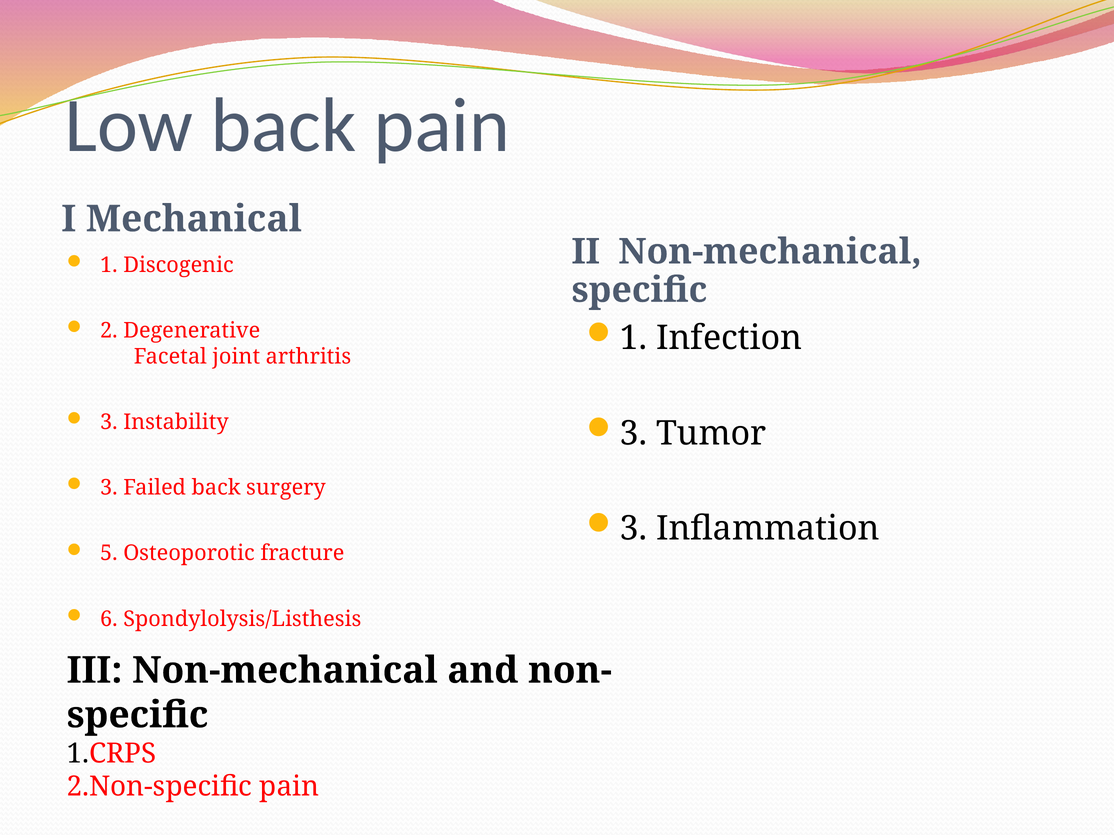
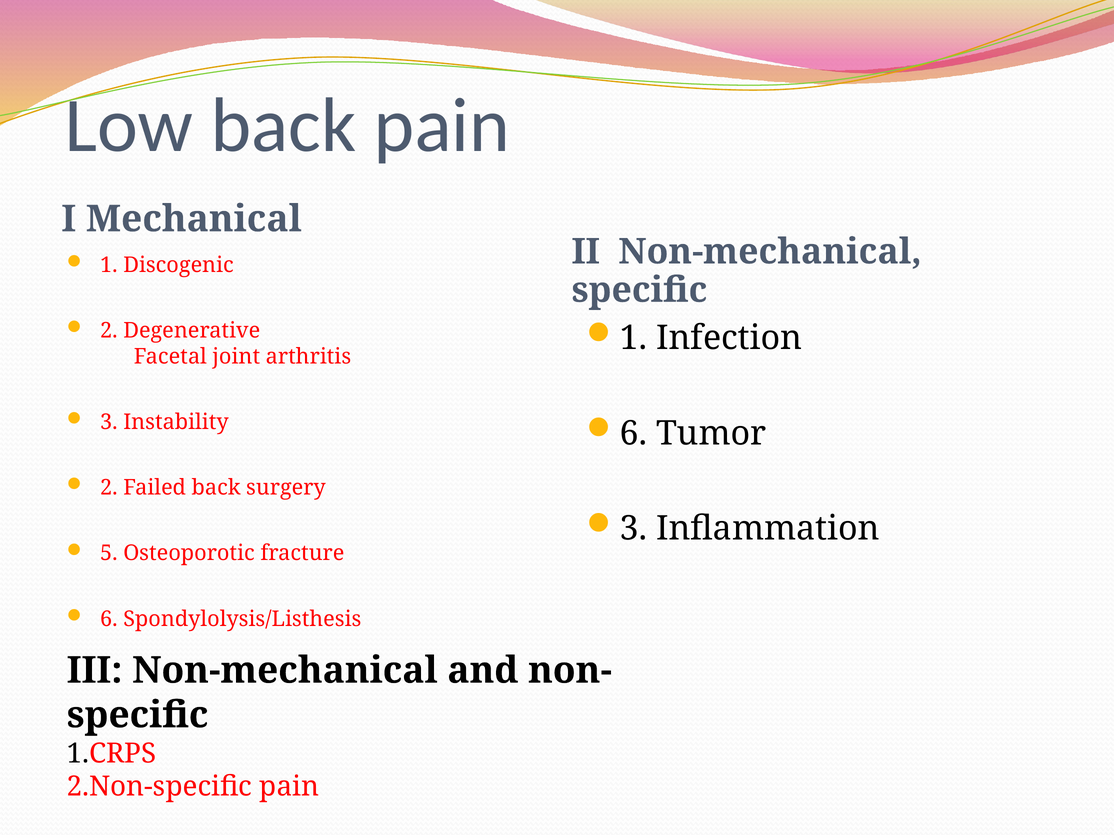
3 at (634, 434): 3 -> 6
3 at (109, 488): 3 -> 2
